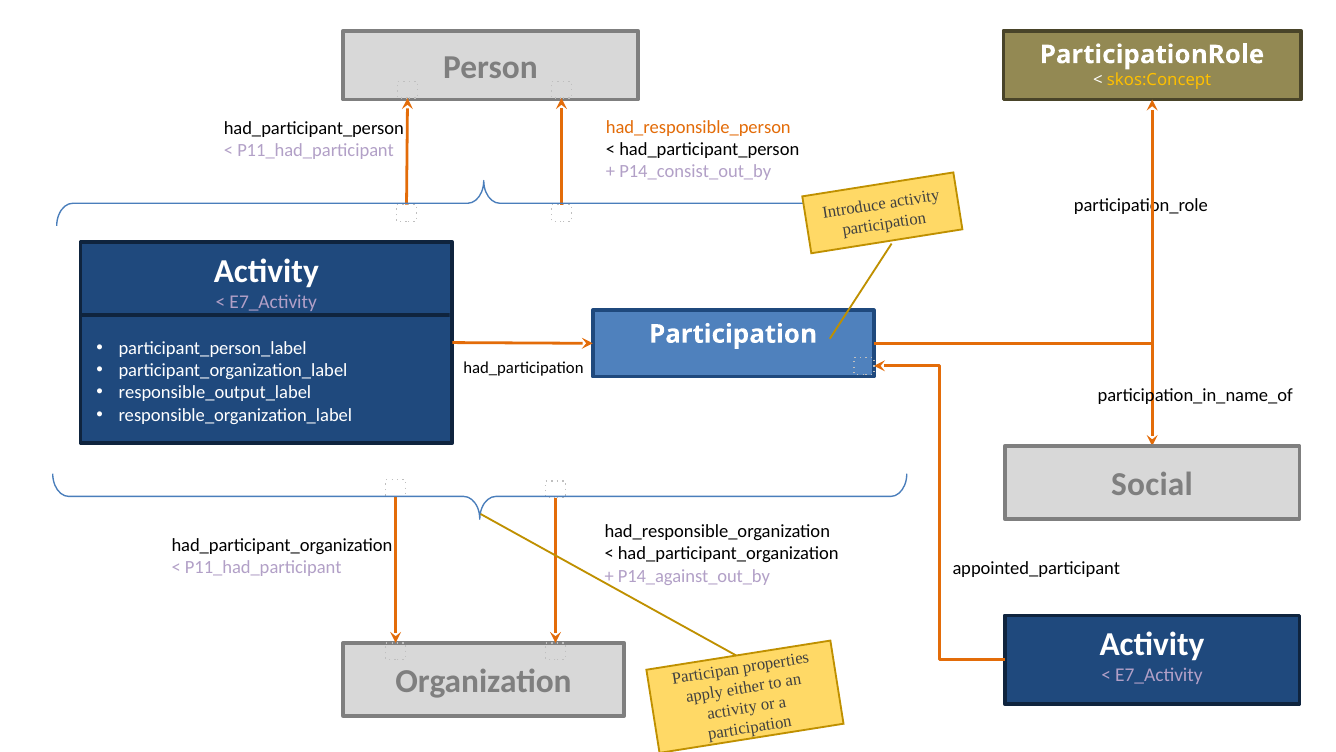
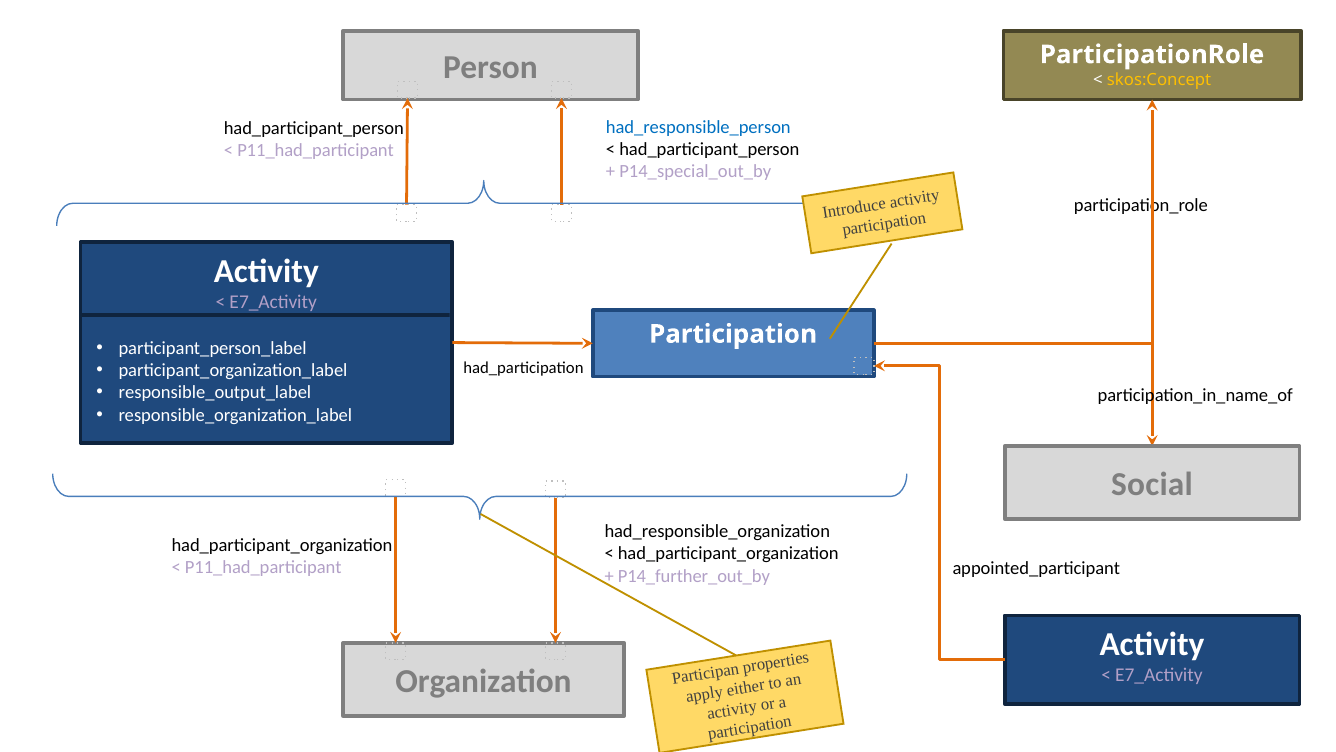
had_responsible_person colour: orange -> blue
P14_consist_out_by: P14_consist_out_by -> P14_special_out_by
P14_against_out_by: P14_against_out_by -> P14_further_out_by
